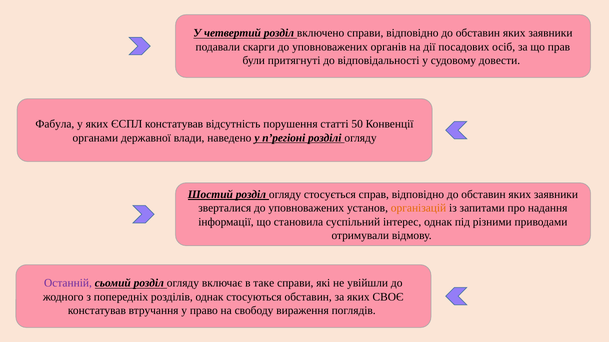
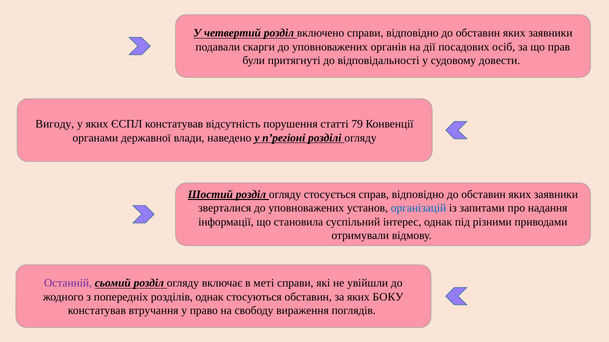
Фабула: Фабула -> Вигоду
50: 50 -> 79
організацій colour: orange -> blue
таке: таке -> меті
СВОЄ: СВОЄ -> БОКУ
